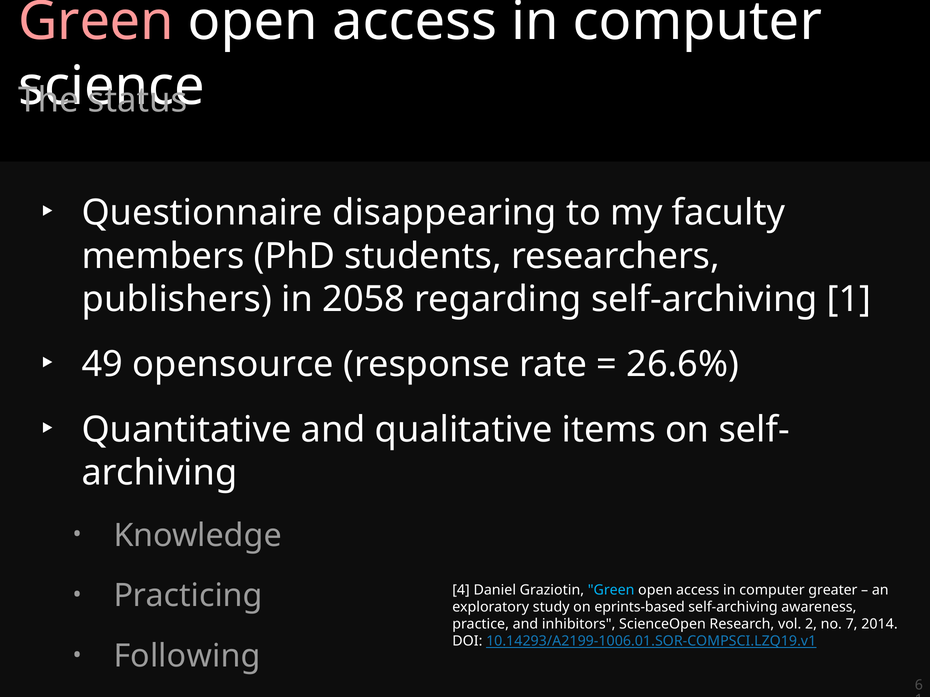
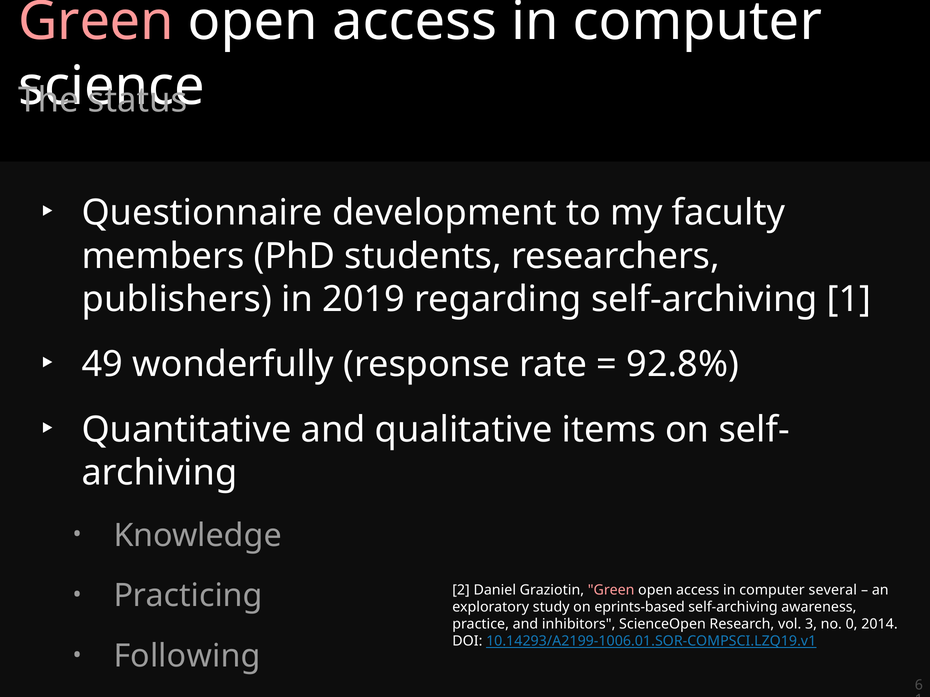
disappearing: disappearing -> development
2058: 2058 -> 2019
opensource: opensource -> wonderfully
26.6%: 26.6% -> 92.8%
4: 4 -> 2
Green at (611, 590) colour: light blue -> pink
greater: greater -> several
2: 2 -> 3
7: 7 -> 0
